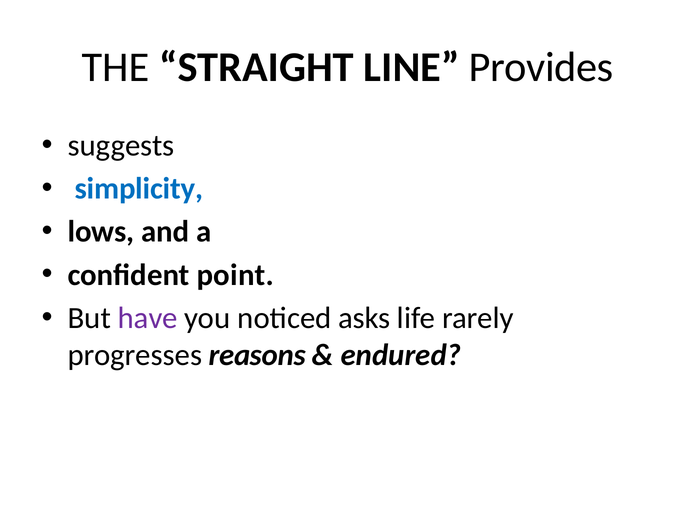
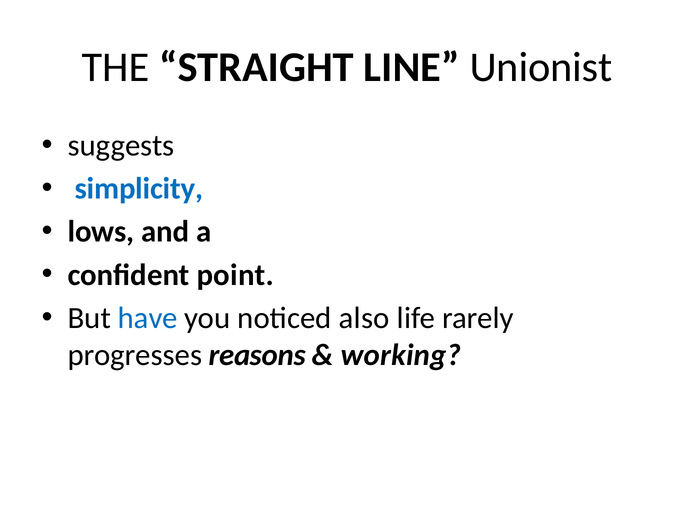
Provides: Provides -> Unionist
have colour: purple -> blue
asks: asks -> also
endured: endured -> working
